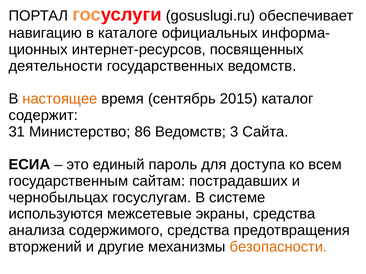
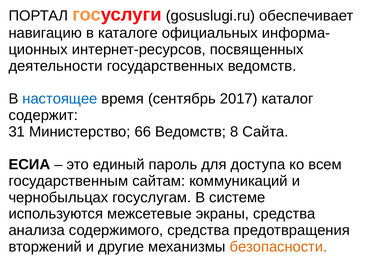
настоящее colour: orange -> blue
2015: 2015 -> 2017
86: 86 -> 66
3: 3 -> 8
пострадавших: пострадавших -> коммуникаций
